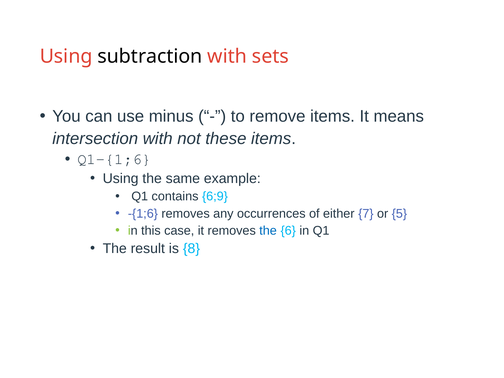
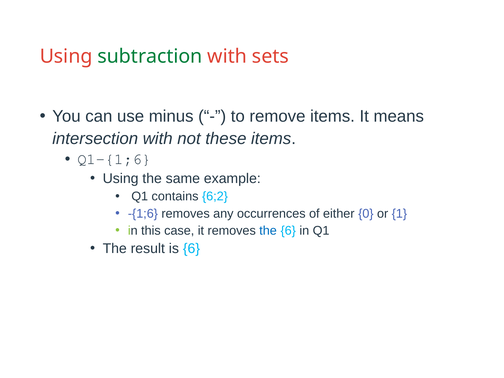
subtraction colour: black -> green
6;9: 6;9 -> 6;2
7: 7 -> 0
5: 5 -> 1
is 8: 8 -> 6
